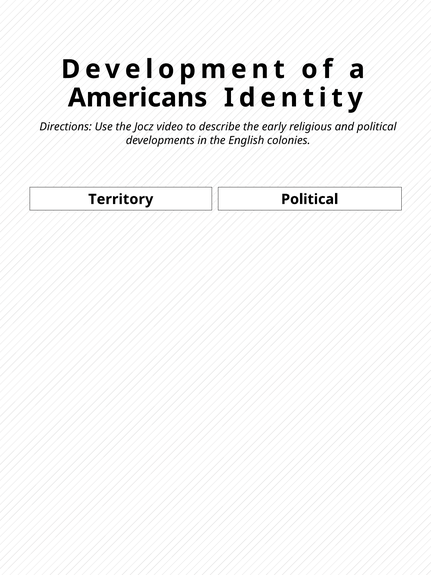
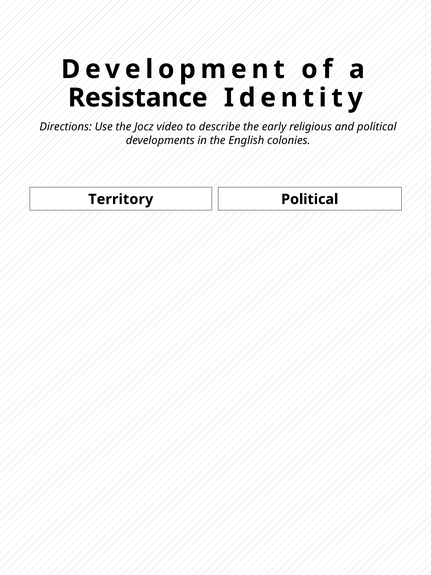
Americans: Americans -> Resistance
